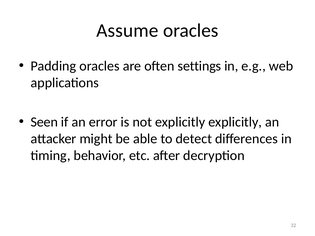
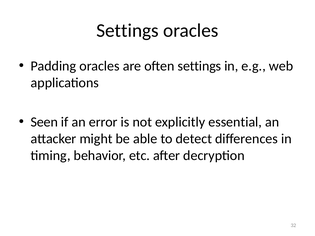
Assume at (127, 30): Assume -> Settings
explicitly explicitly: explicitly -> essential
